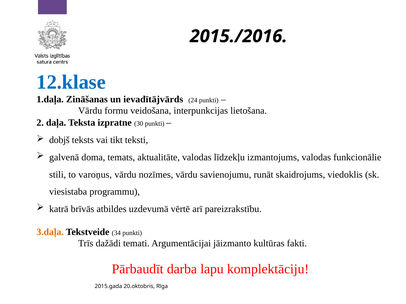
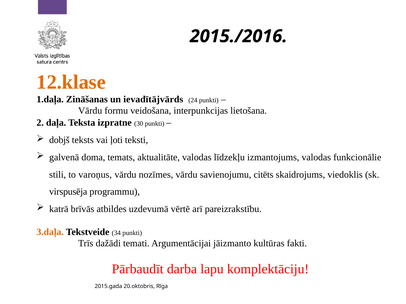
12.klase colour: blue -> orange
tikt: tikt -> ļoti
runāt: runāt -> citēts
viesistaba: viesistaba -> virspusēja
